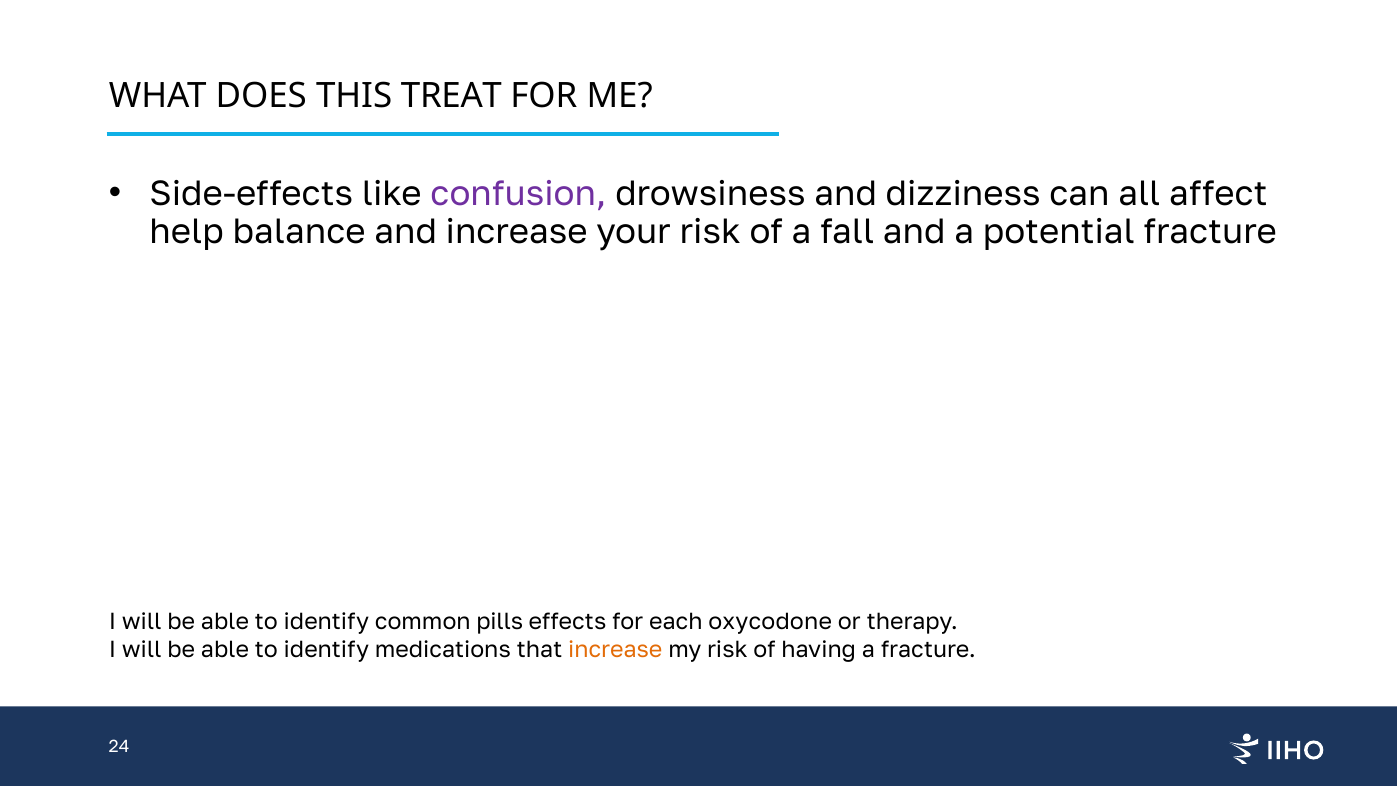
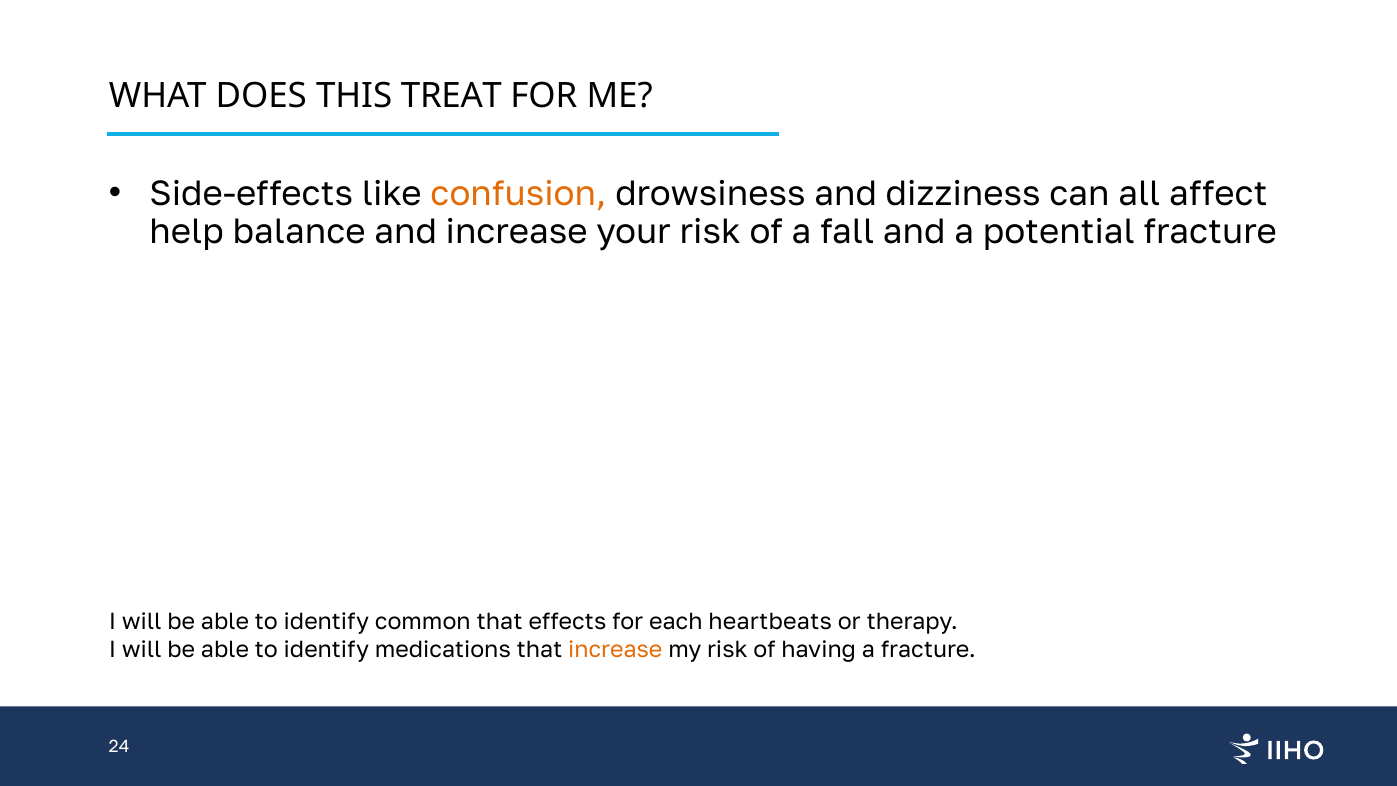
confusion colour: purple -> orange
common pills: pills -> that
oxycodone: oxycodone -> heartbeats
